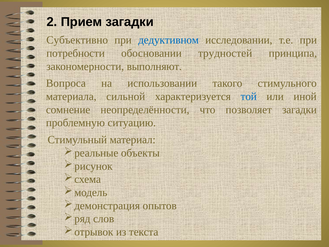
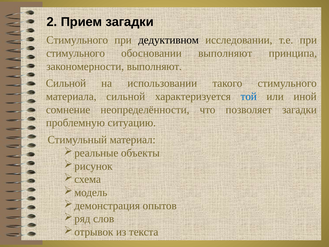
Субъективно at (77, 40): Субъективно -> Стимульного
дедуктивном colour: blue -> black
потребности at (76, 53): потребности -> стимульного
обосновании трудностей: трудностей -> выполняют
Вопроса at (66, 83): Вопроса -> Сильной
